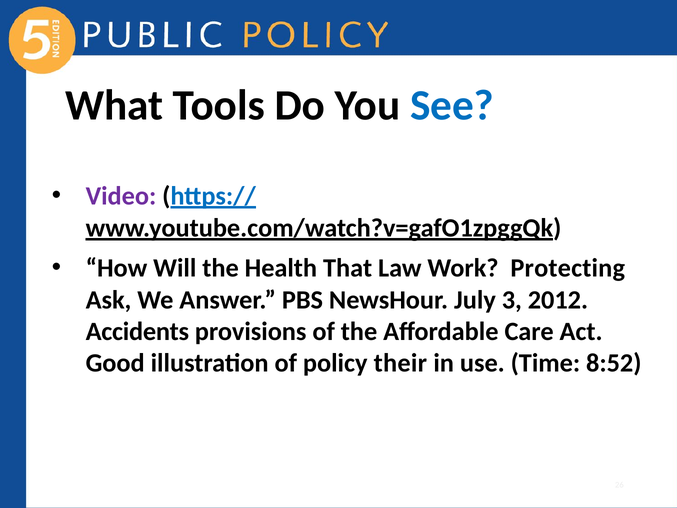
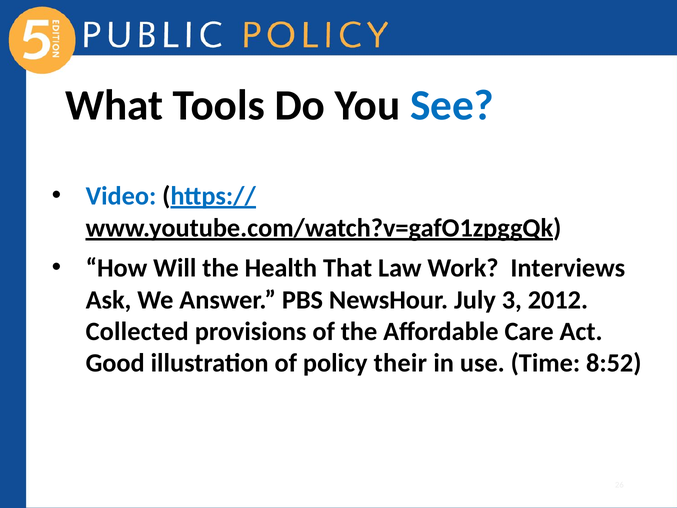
Video colour: purple -> blue
Protecting: Protecting -> Interviews
Accidents: Accidents -> Collected
